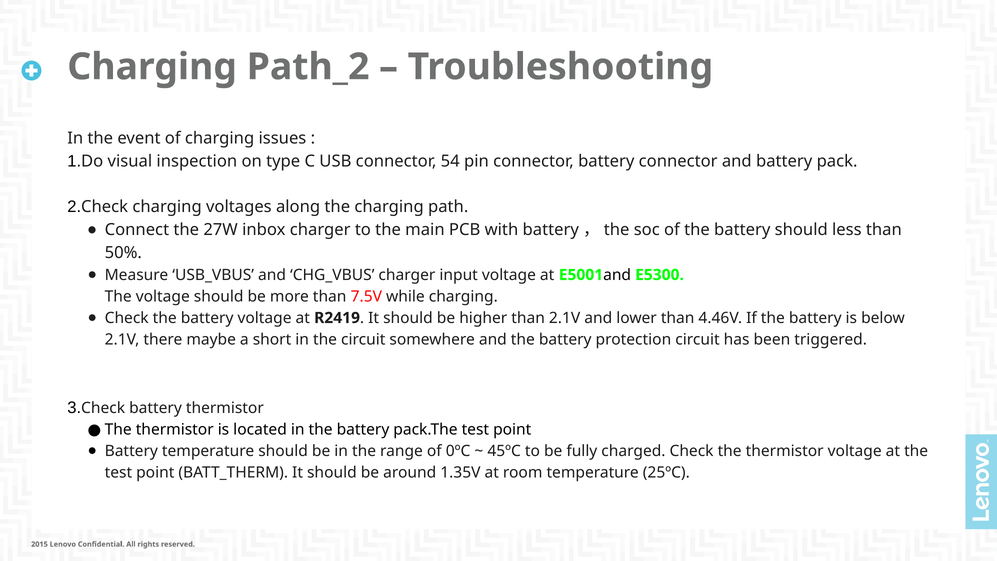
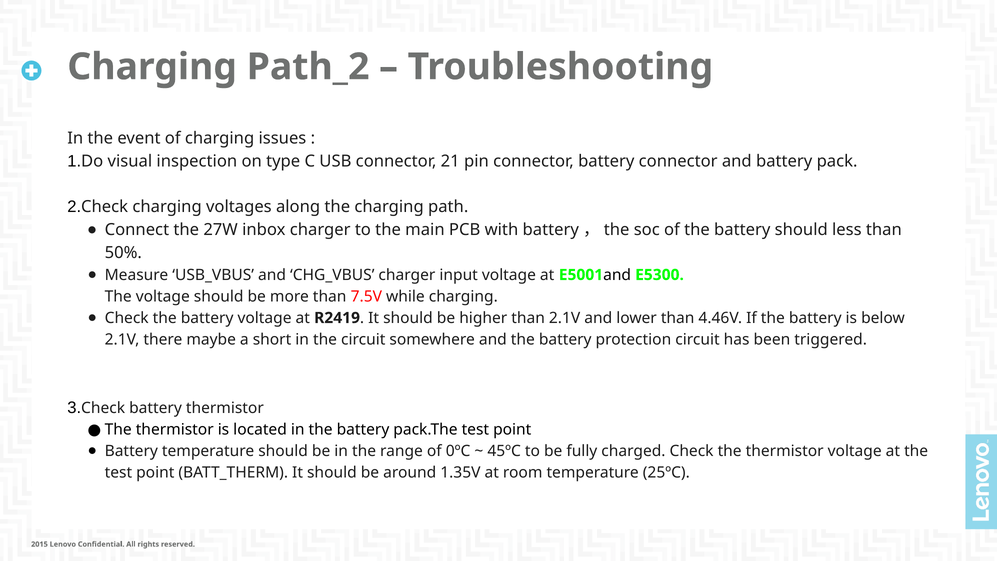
54: 54 -> 21
